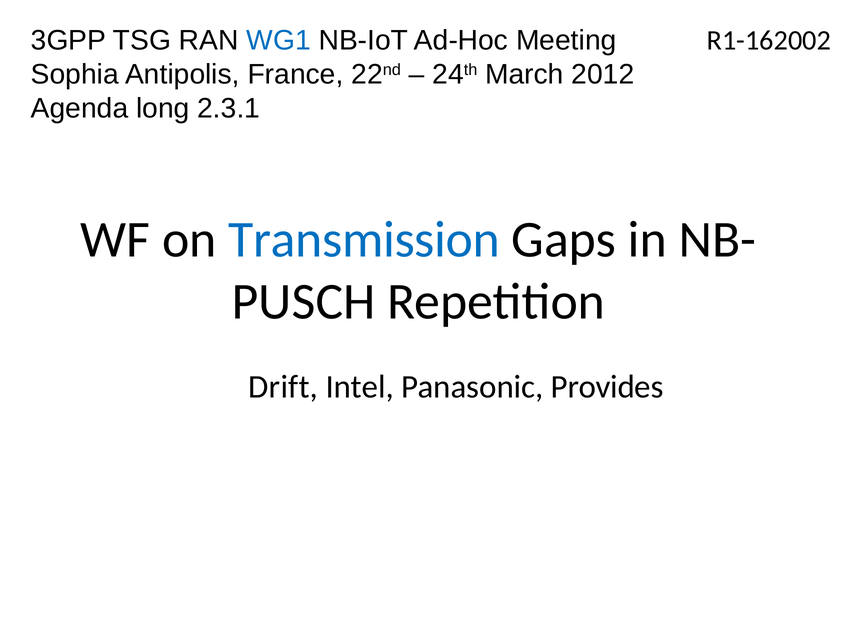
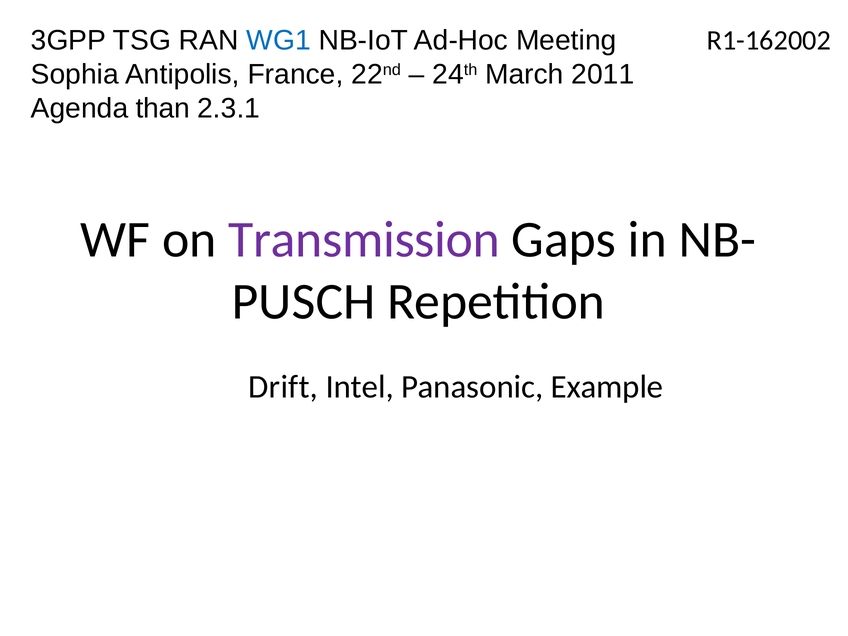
2012: 2012 -> 2011
long: long -> than
Transmission colour: blue -> purple
Provides: Provides -> Example
